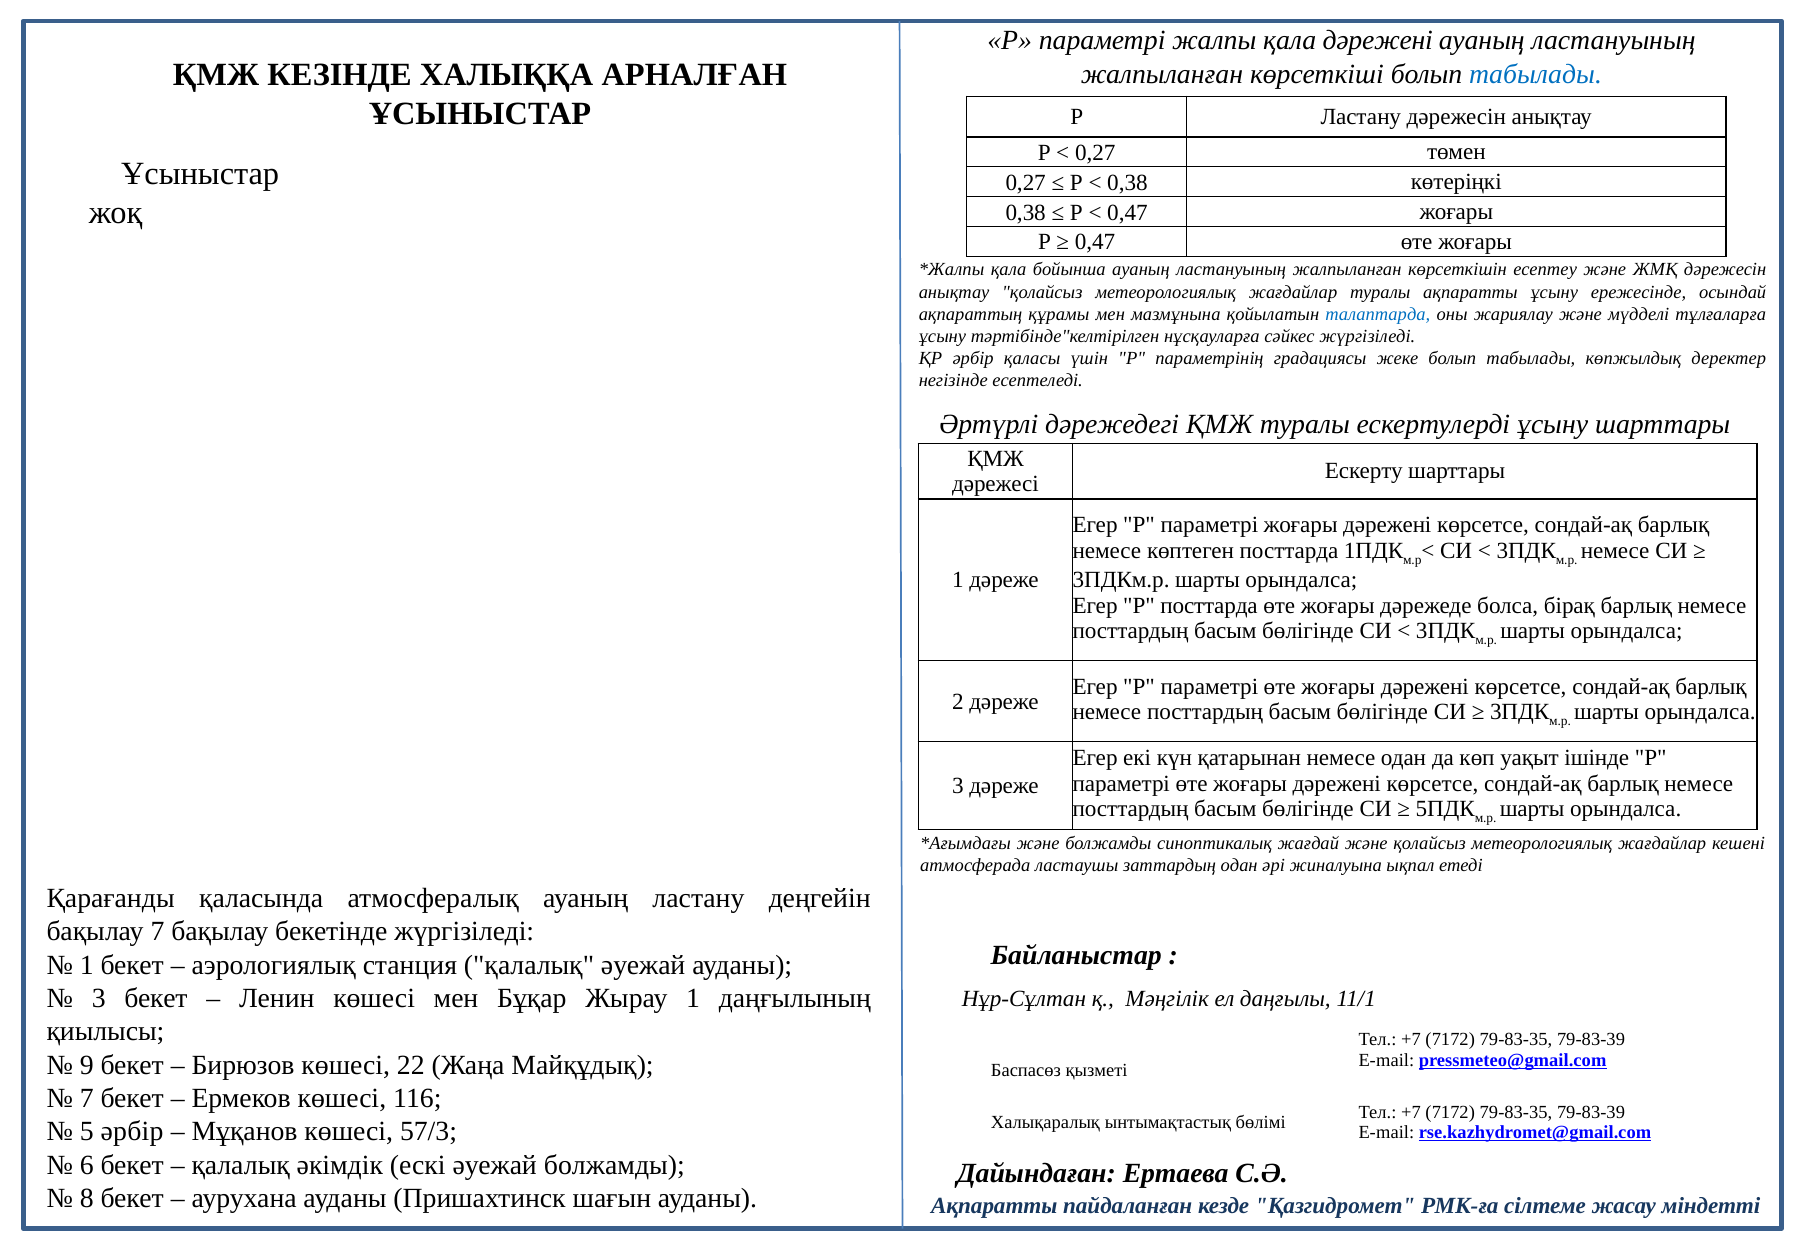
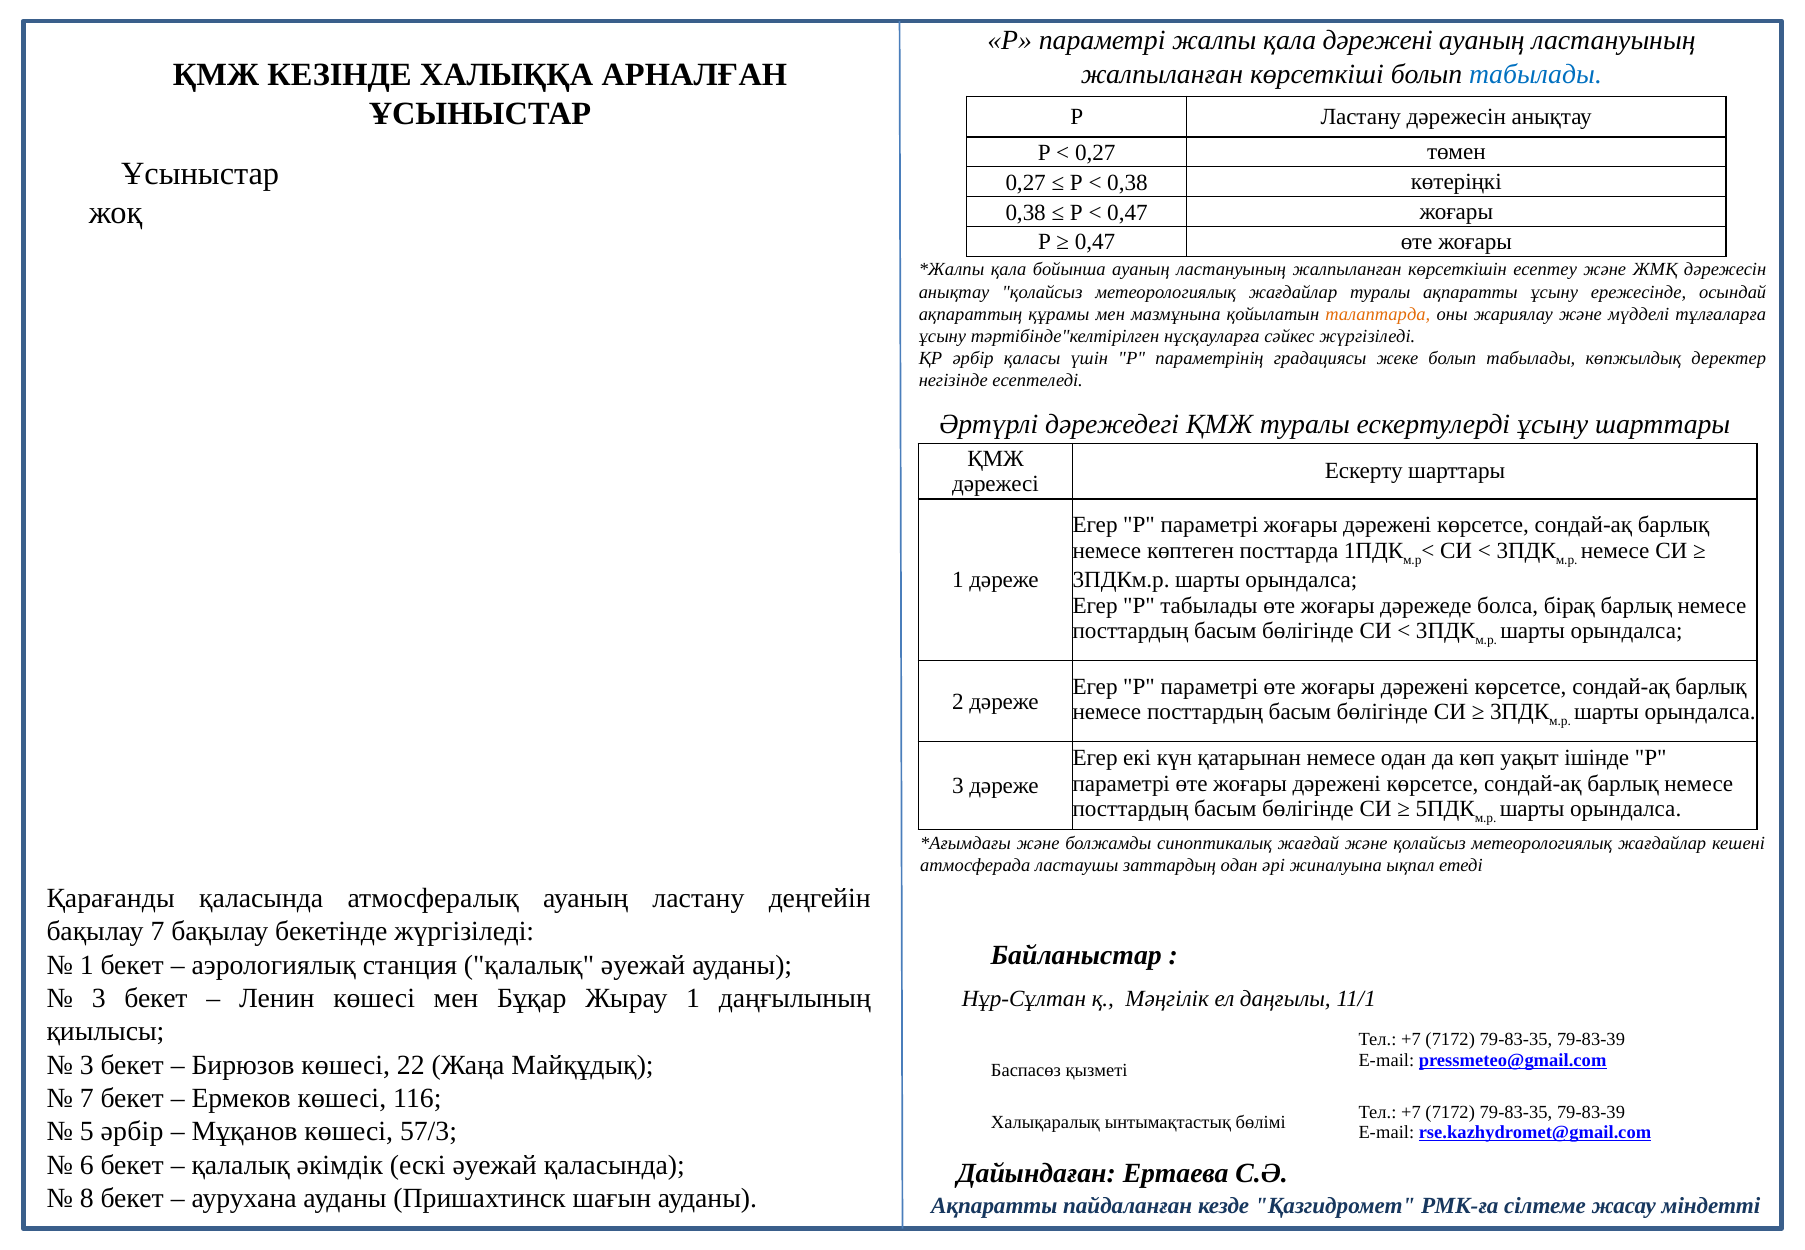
талаптарда colour: blue -> orange
P посттарда: посттарда -> табылады
9 at (87, 1065): 9 -> 3
әуежай болжамды: болжамды -> қаласында
